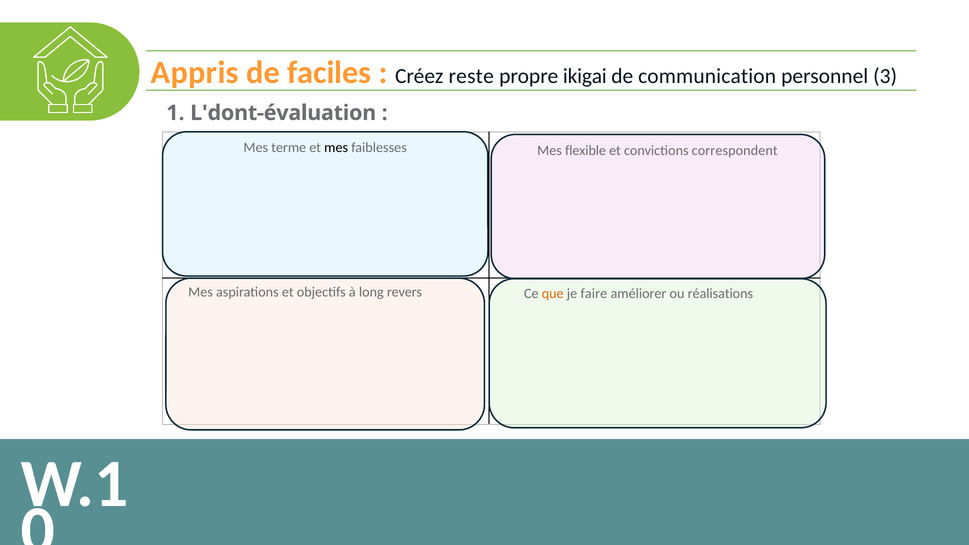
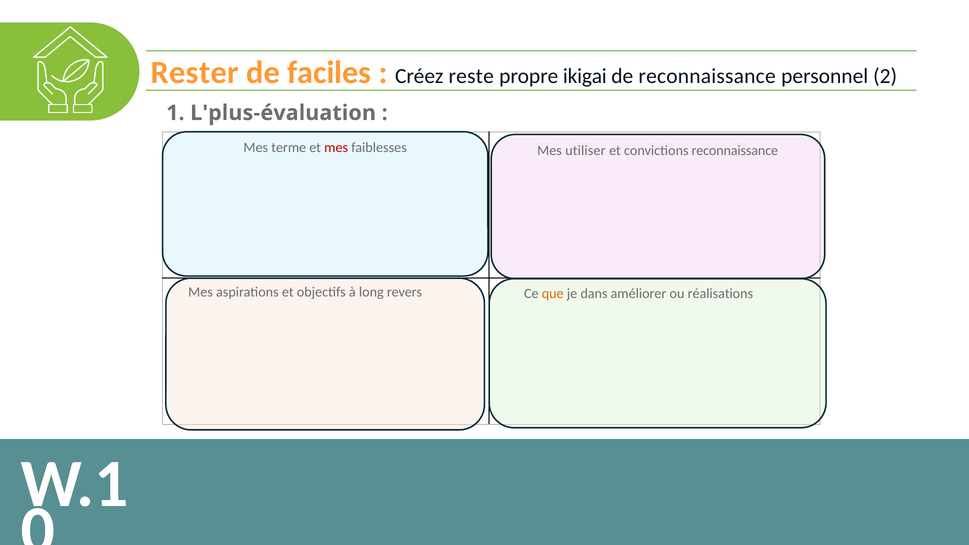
Appris: Appris -> Rester
de communication: communication -> reconnaissance
3: 3 -> 2
L'dont-évaluation: L'dont-évaluation -> L'plus-évaluation
mes at (336, 147) colour: black -> red
flexible: flexible -> utiliser
convictions correspondent: correspondent -> reconnaissance
faire: faire -> dans
